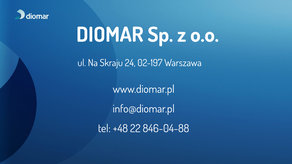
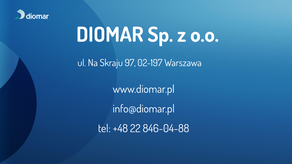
24: 24 -> 97
